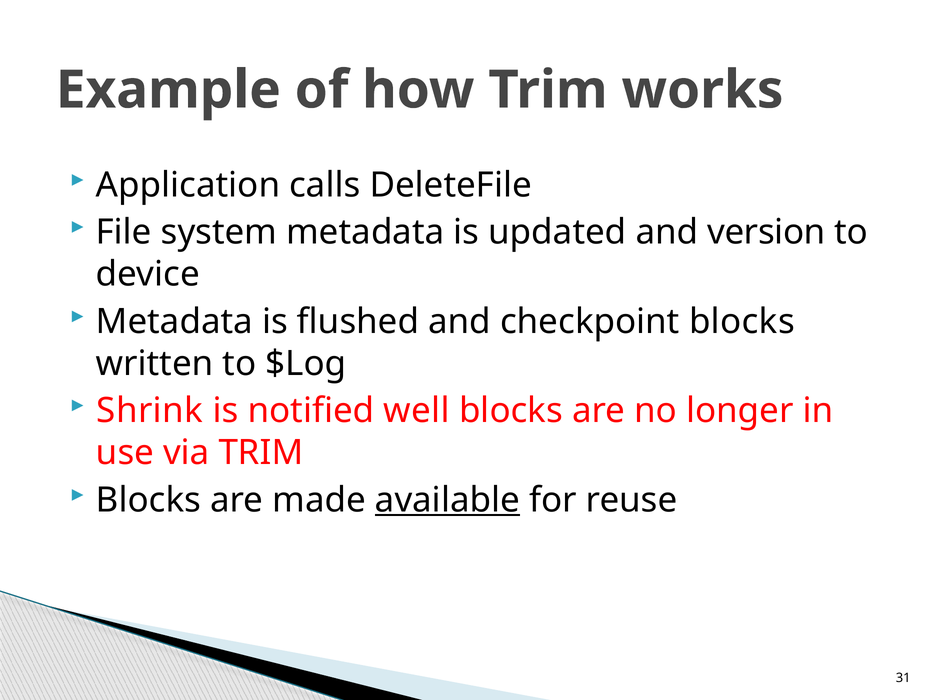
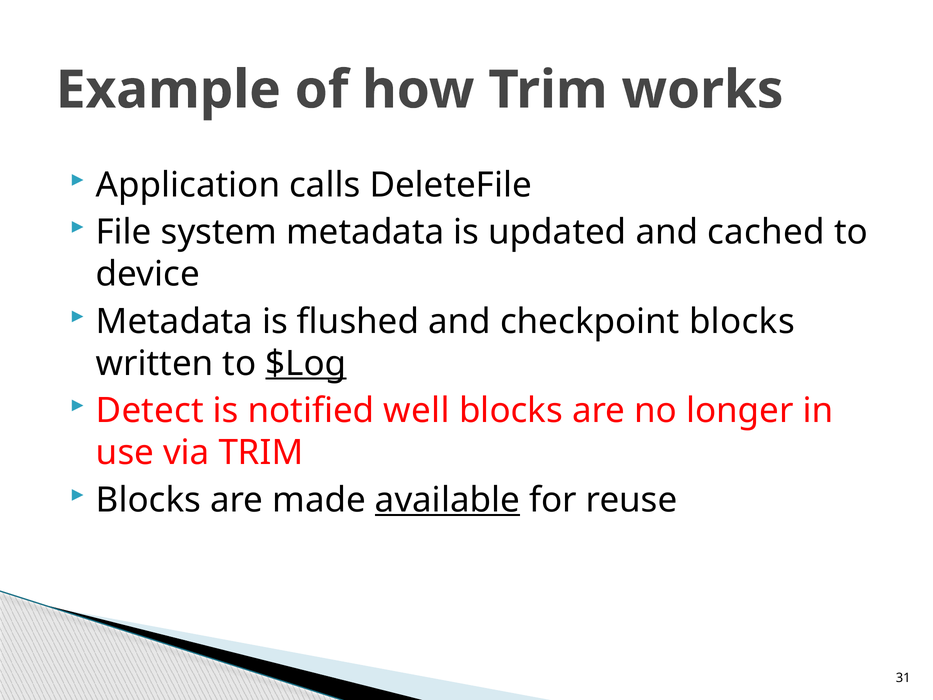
version: version -> cached
$Log underline: none -> present
Shrink: Shrink -> Detect
